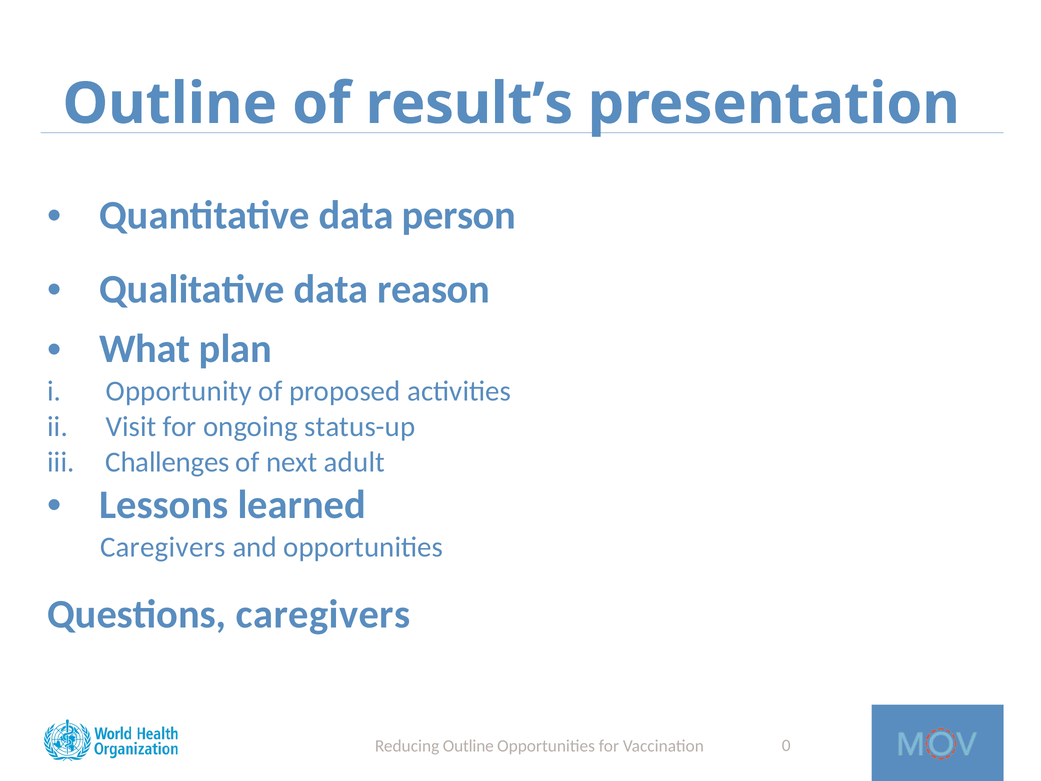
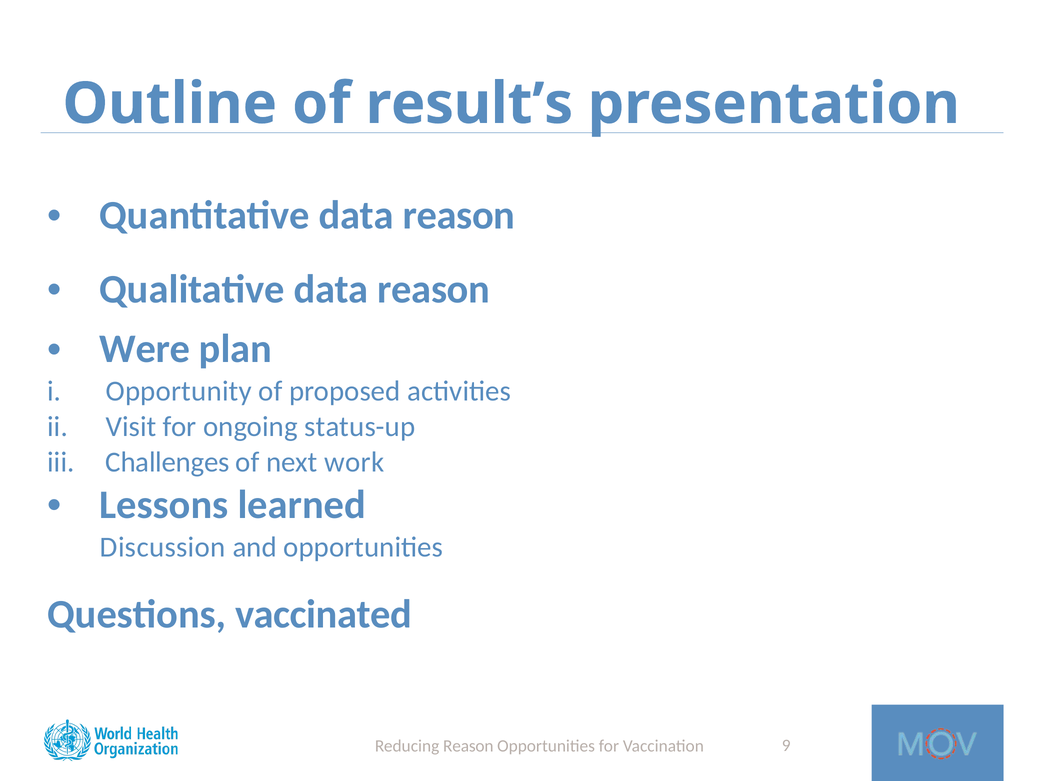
Quantitative data person: person -> reason
What: What -> Were
adult: adult -> work
Caregivers at (163, 547): Caregivers -> Discussion
Questions caregivers: caregivers -> vaccinated
Reducing Outline: Outline -> Reason
0: 0 -> 9
